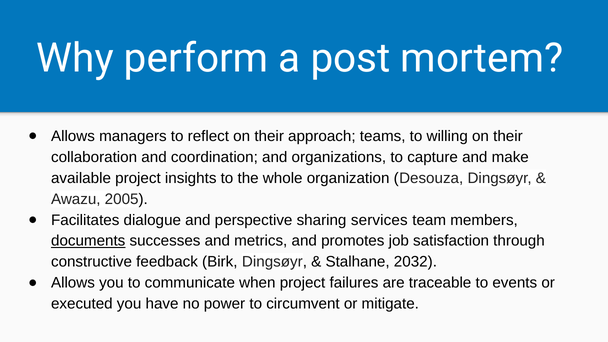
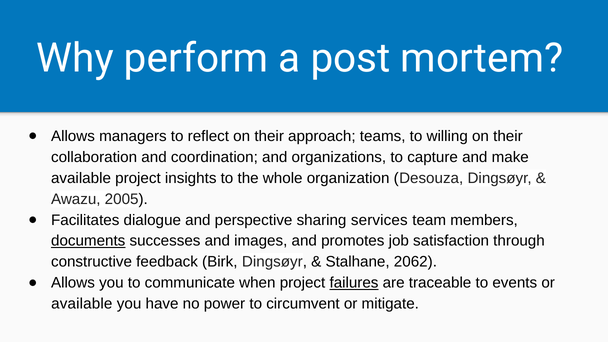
metrics: metrics -> images
2032: 2032 -> 2062
failures underline: none -> present
executed at (82, 304): executed -> available
